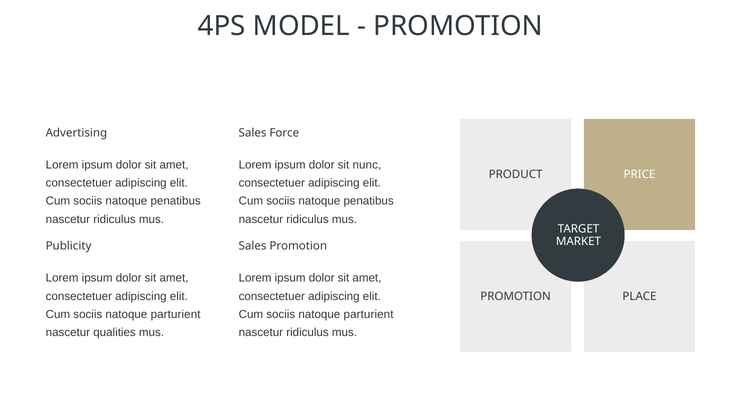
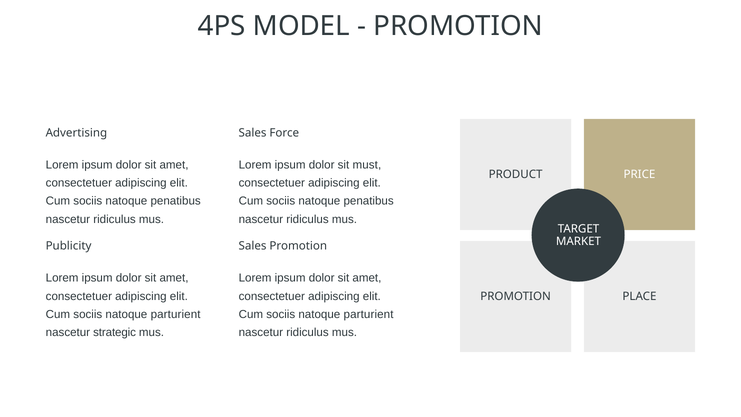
nunc: nunc -> must
qualities: qualities -> strategic
